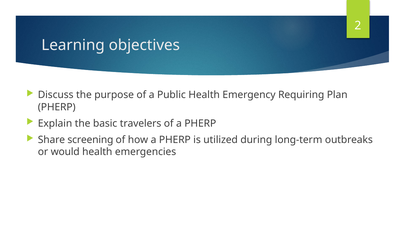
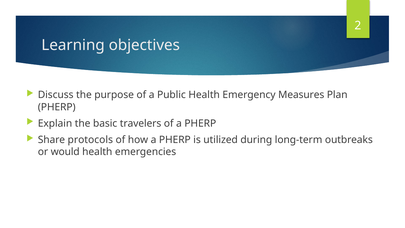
Requiring: Requiring -> Measures
screening: screening -> protocols
